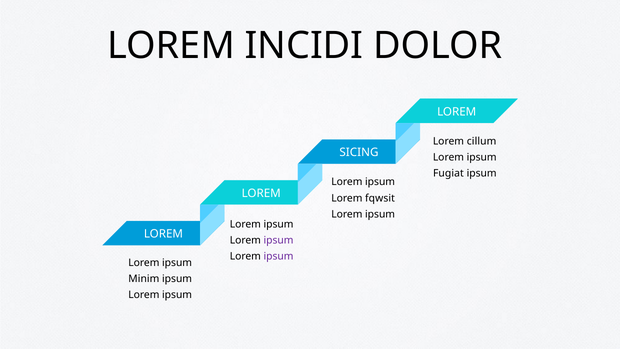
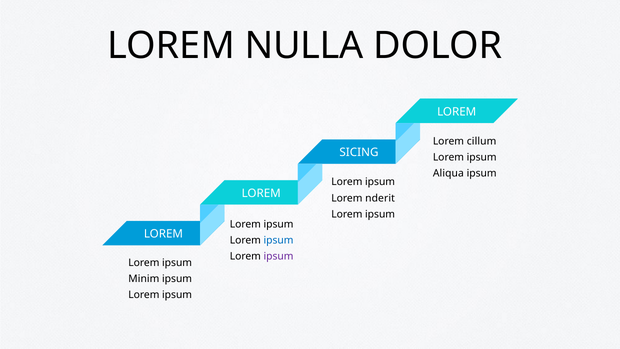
INCIDI: INCIDI -> NULLA
Fugiat: Fugiat -> Aliqua
fqwsit: fqwsit -> nderit
ipsum at (279, 240) colour: purple -> blue
